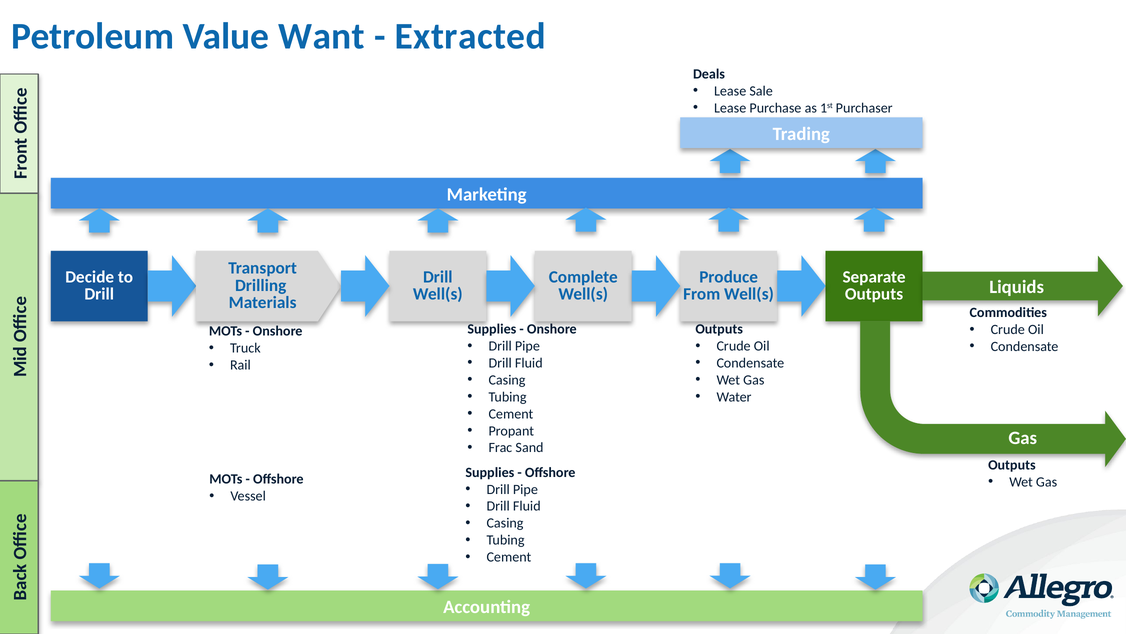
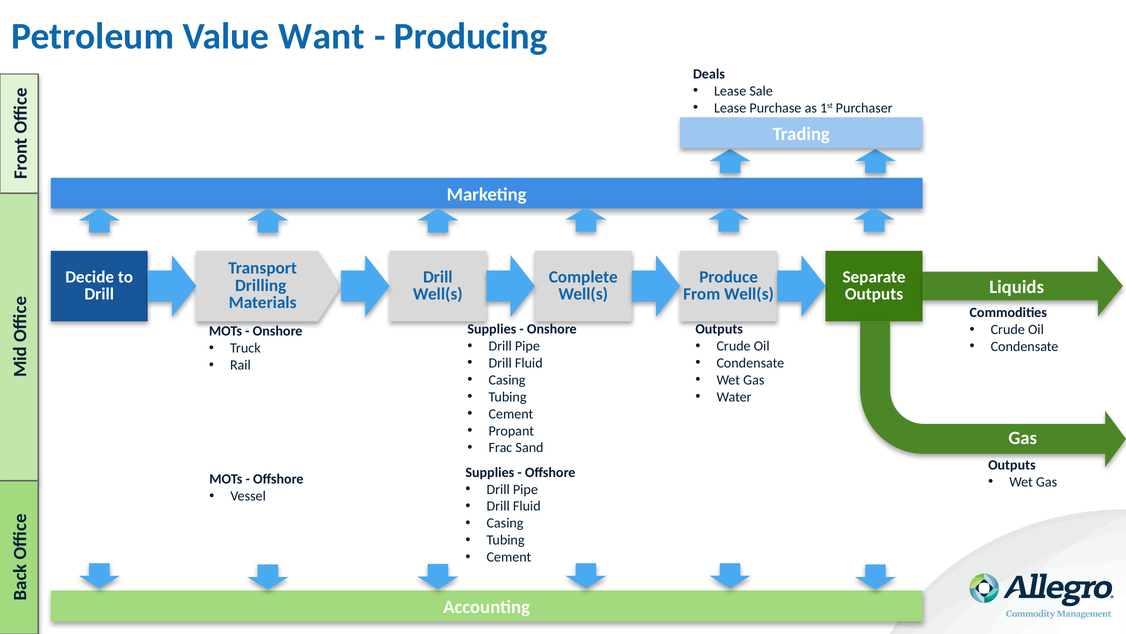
Extracted: Extracted -> Producing
